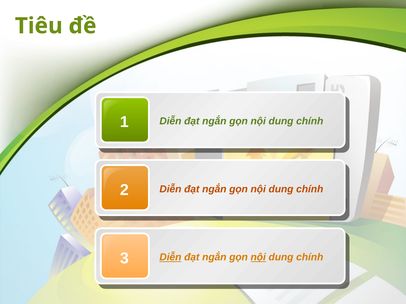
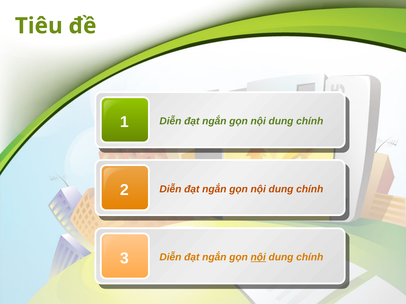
Diễn at (170, 258) underline: present -> none
